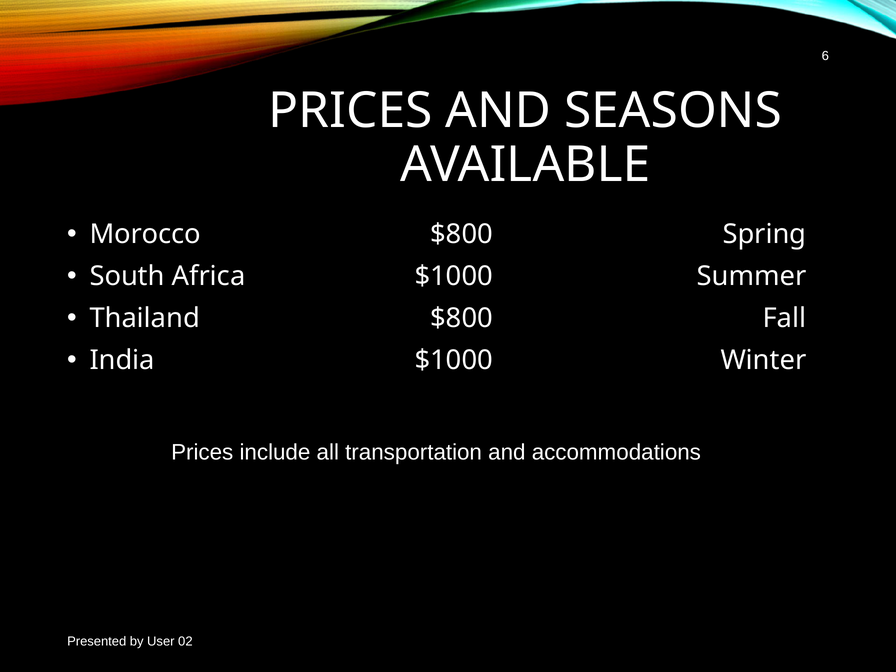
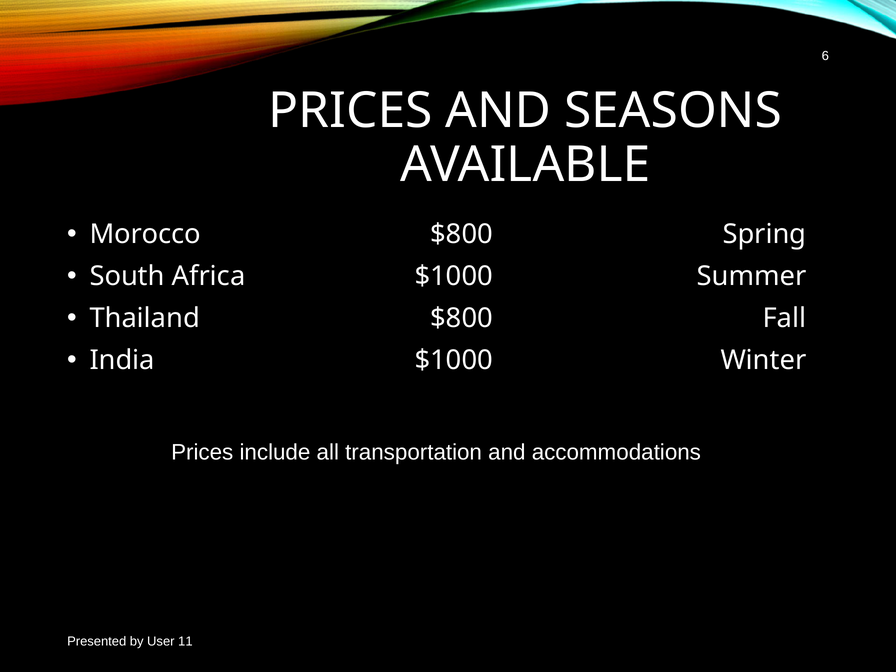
02: 02 -> 11
